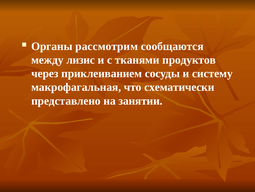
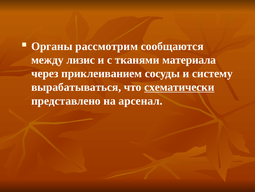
продуктов: продуктов -> материала
макрофагальная: макрофагальная -> вырабатываться
схематически underline: none -> present
занятии: занятии -> арсенал
